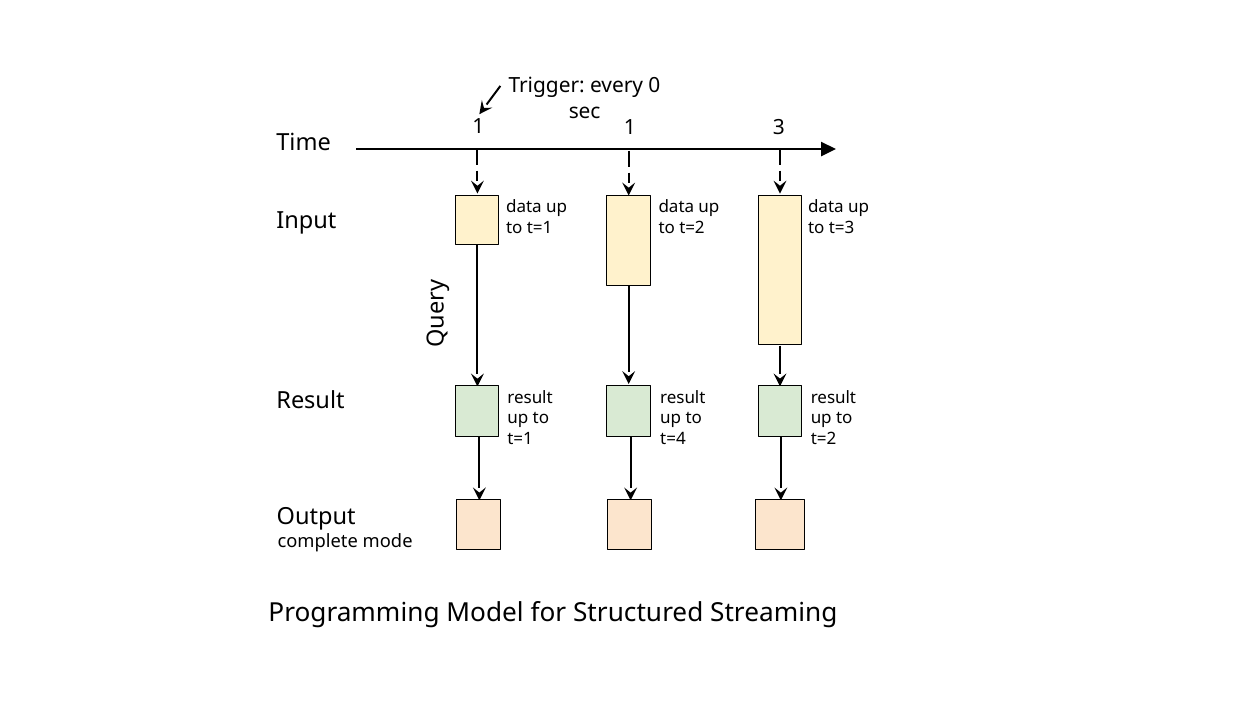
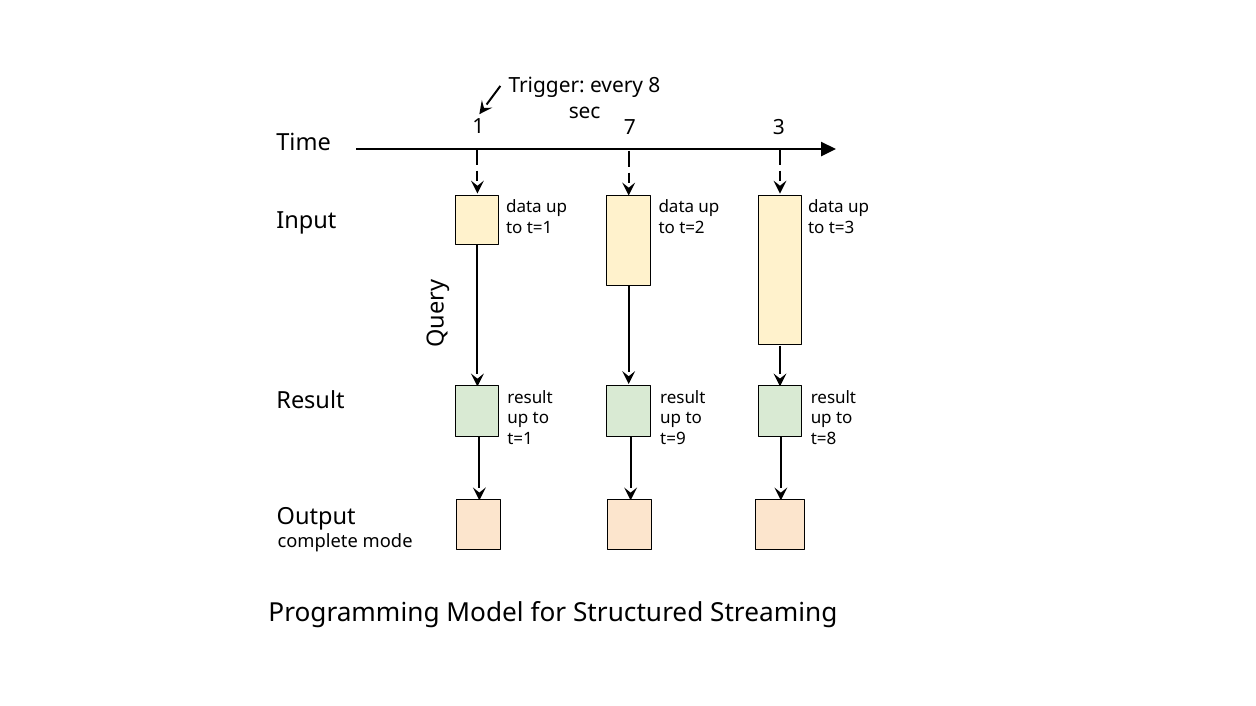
0: 0 -> 8
1 1: 1 -> 7
t=4: t=4 -> t=9
t=2 at (824, 439): t=2 -> t=8
